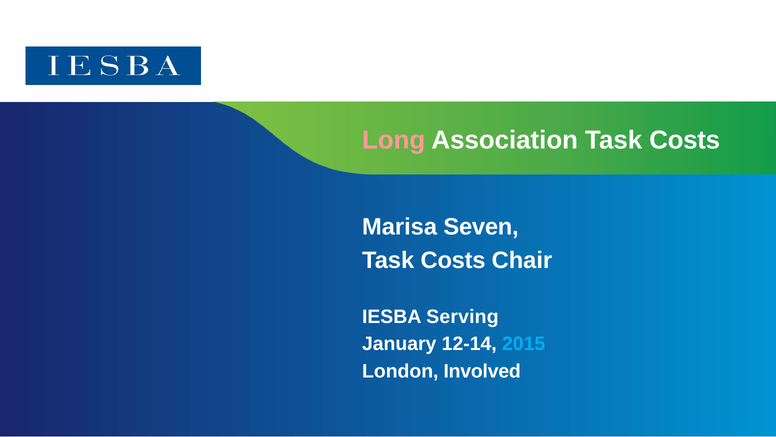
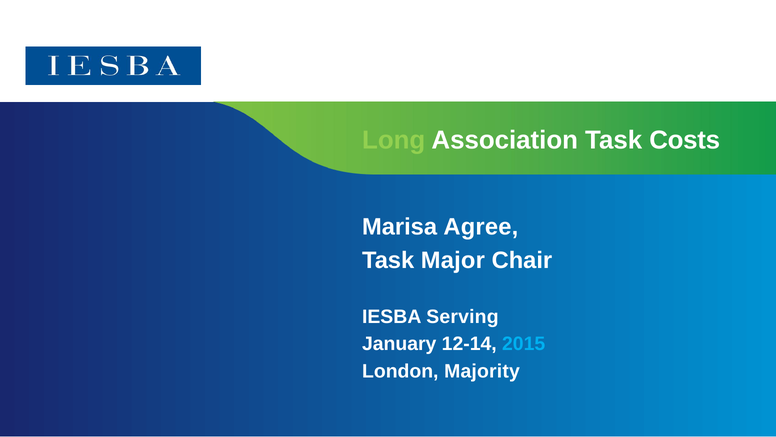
Long colour: pink -> light green
Seven: Seven -> Agree
Costs at (453, 260): Costs -> Major
Involved: Involved -> Majority
